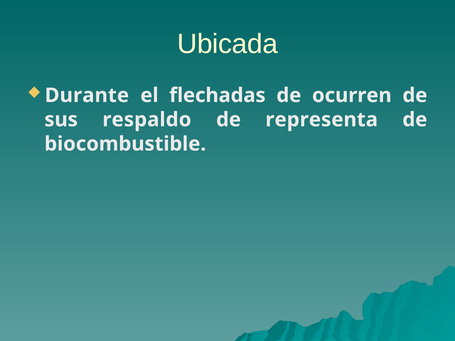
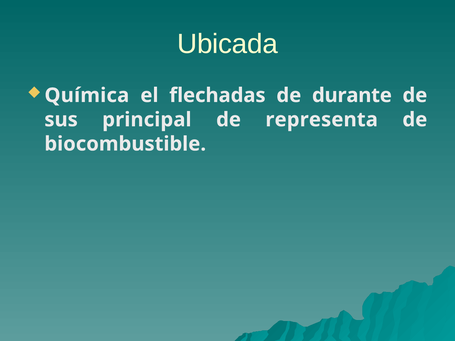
Durante: Durante -> Química
ocurren: ocurren -> durante
respaldo: respaldo -> principal
